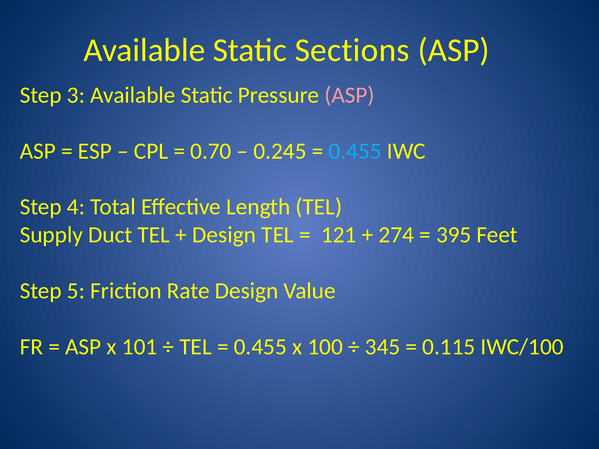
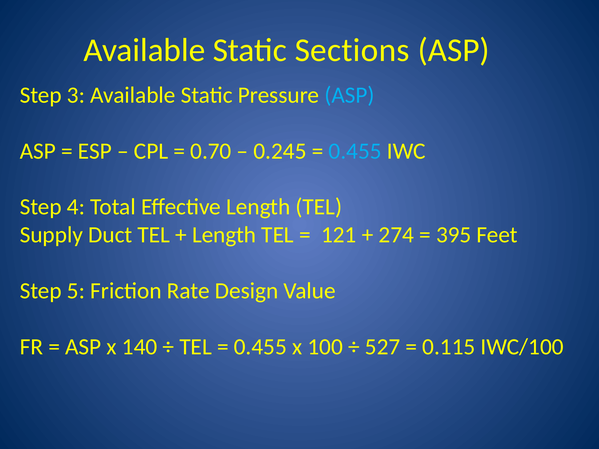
ASP at (350, 95) colour: pink -> light blue
Design at (224, 235): Design -> Length
101: 101 -> 140
345: 345 -> 527
